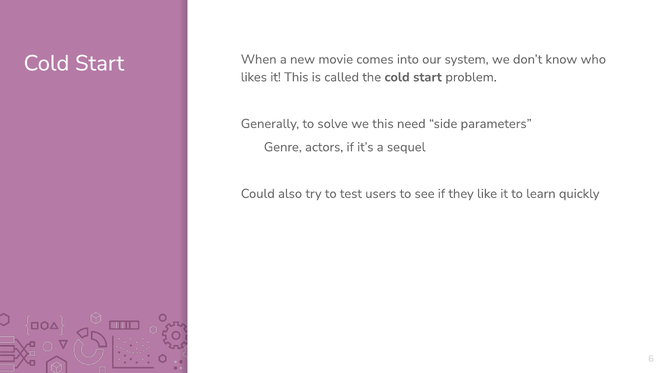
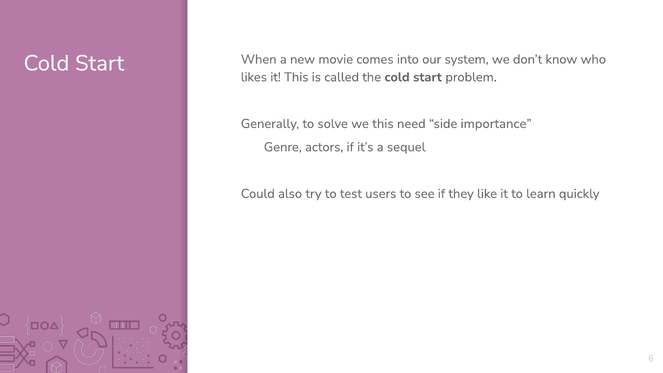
parameters: parameters -> importance
